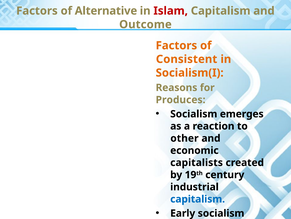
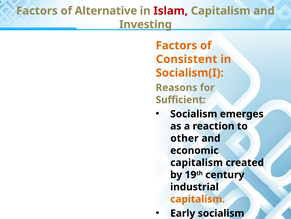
Outcome: Outcome -> Investing
Produces: Produces -> Sufficient
capitalists at (197, 162): capitalists -> capitalism
capitalism at (198, 198) colour: blue -> orange
